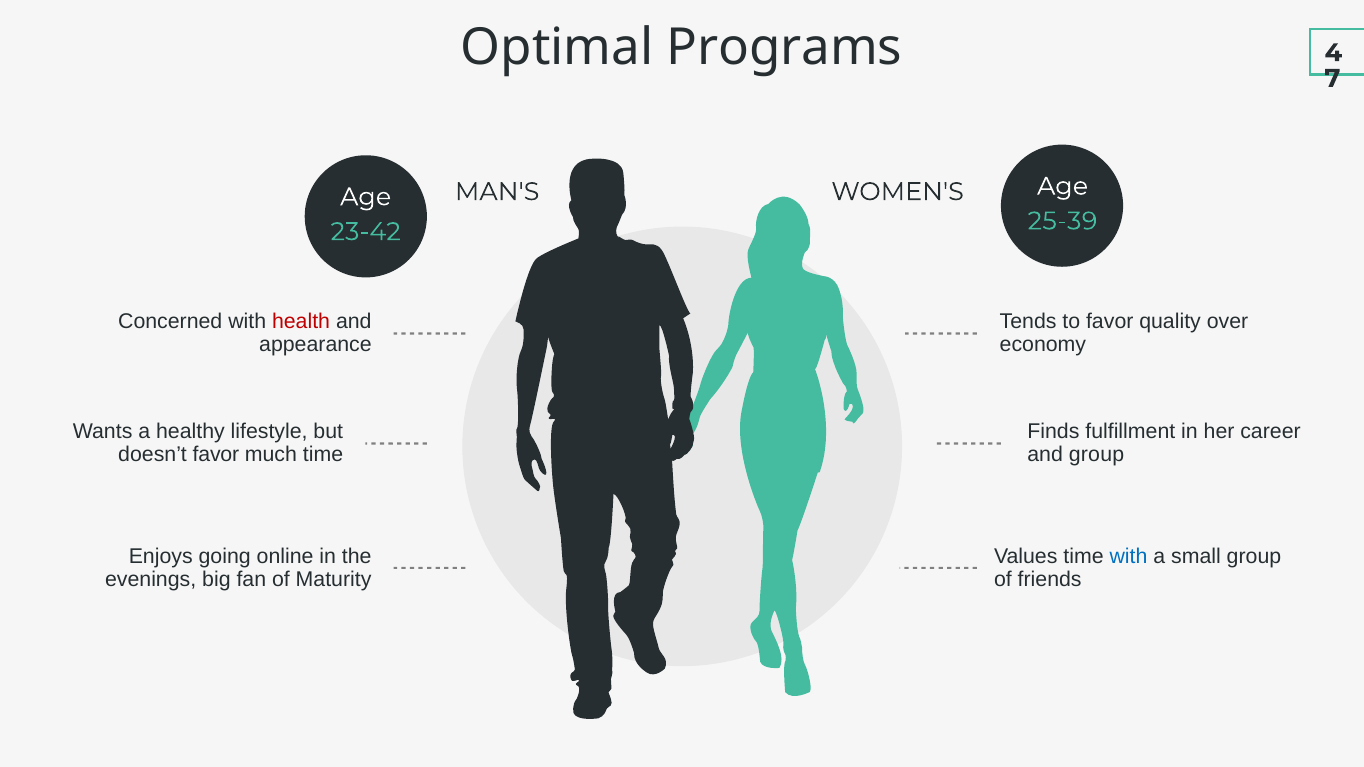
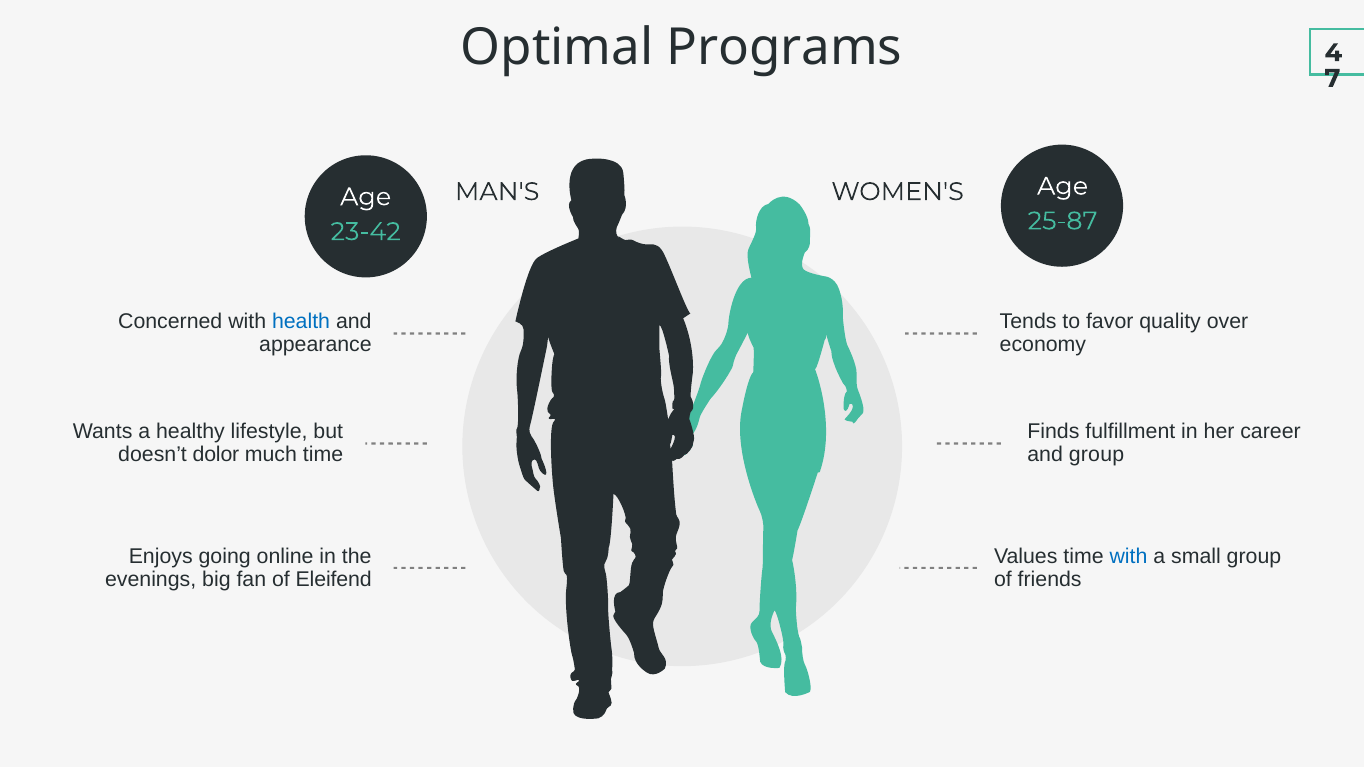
25-39: 25-39 -> 25-87
health colour: red -> blue
doesn’t favor: favor -> dolor
Maturity: Maturity -> Eleifend
